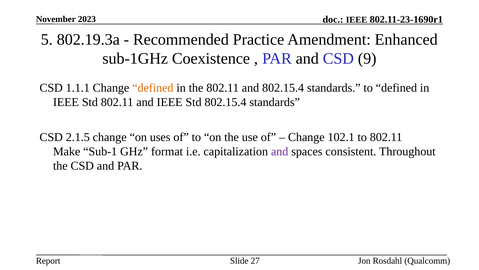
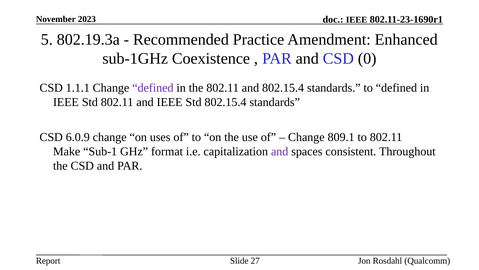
9: 9 -> 0
defined at (153, 88) colour: orange -> purple
2.1.5: 2.1.5 -> 6.0.9
102.1: 102.1 -> 809.1
